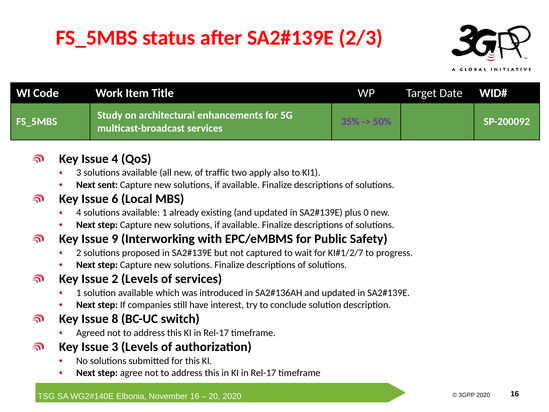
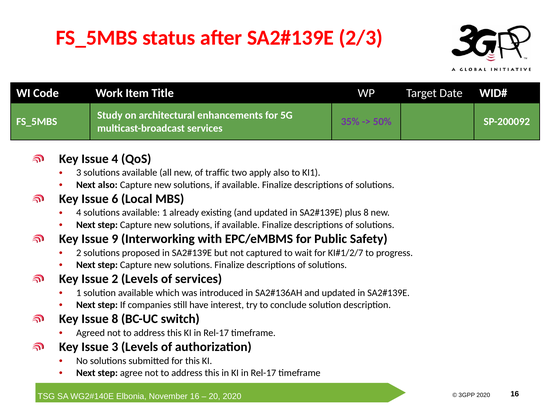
Next sent: sent -> also
plus 0: 0 -> 8
